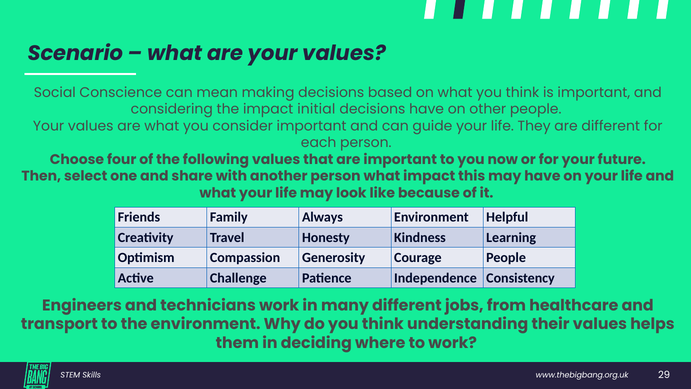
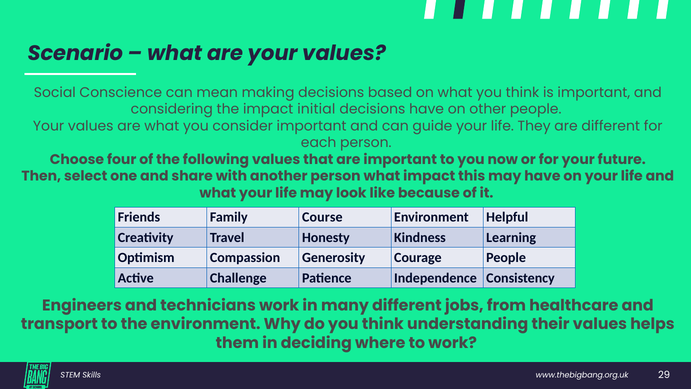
Always: Always -> Course
